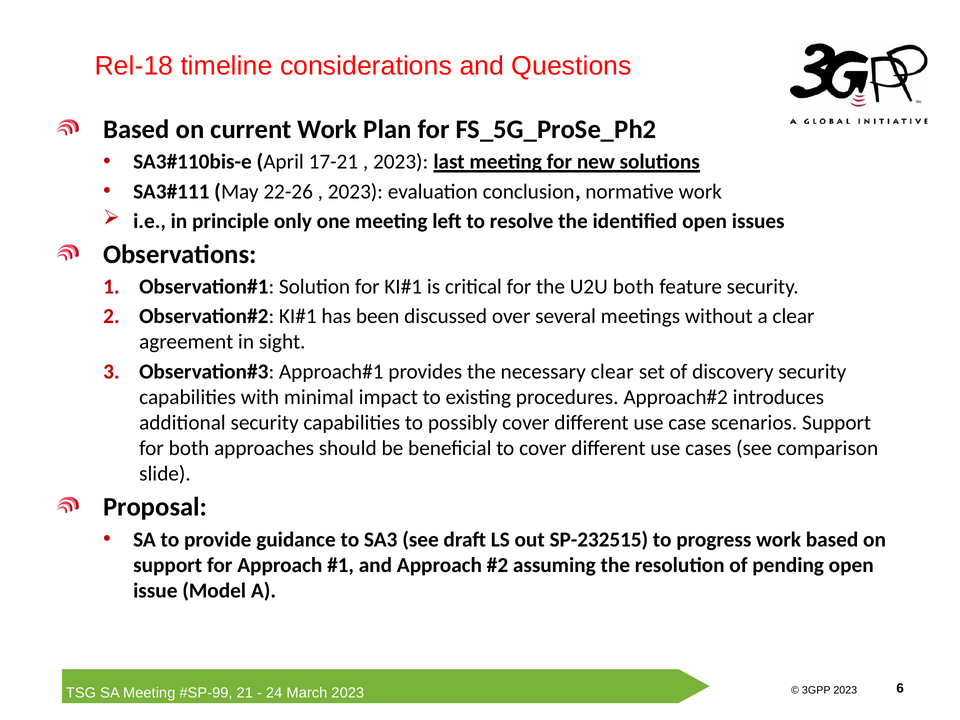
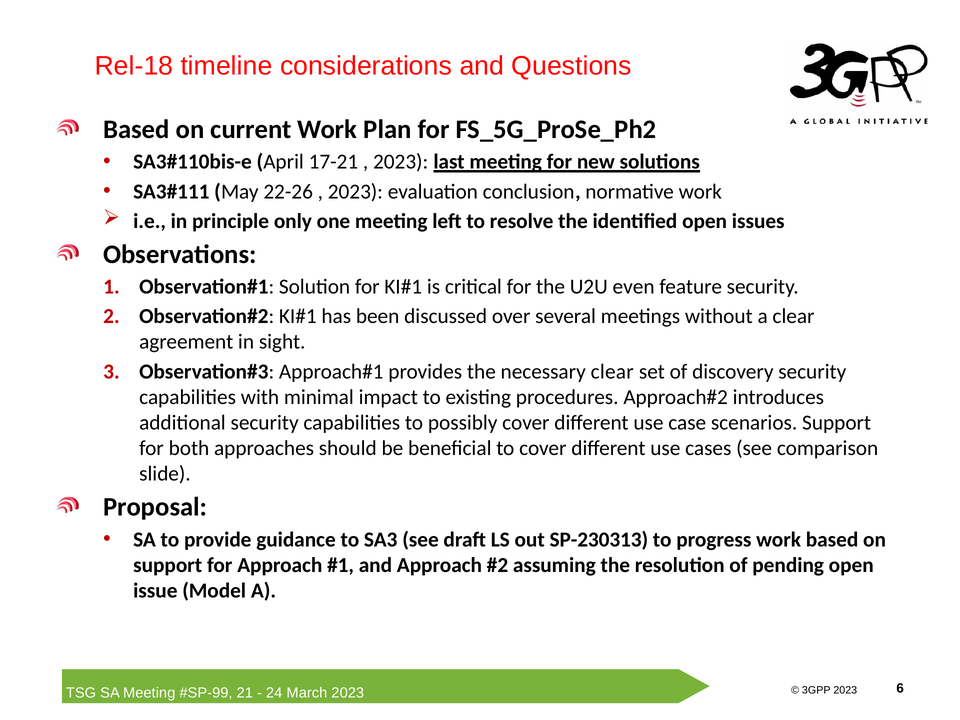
U2U both: both -> even
SP-232515: SP-232515 -> SP-230313
